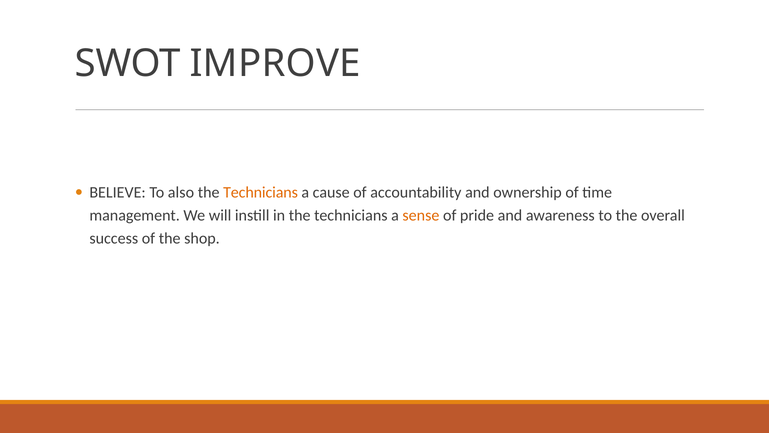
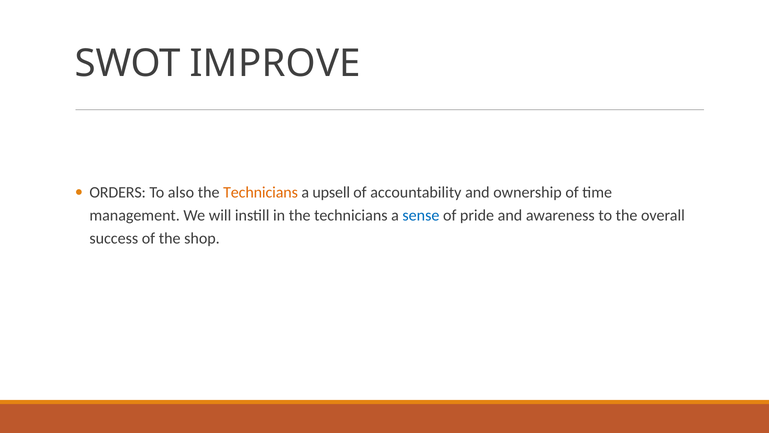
BELIEVE: BELIEVE -> ORDERS
cause: cause -> upsell
sense colour: orange -> blue
